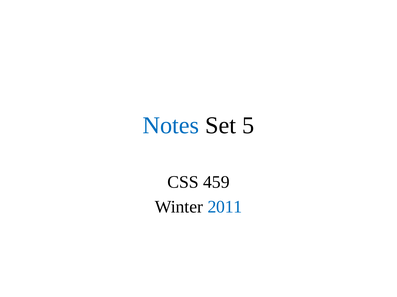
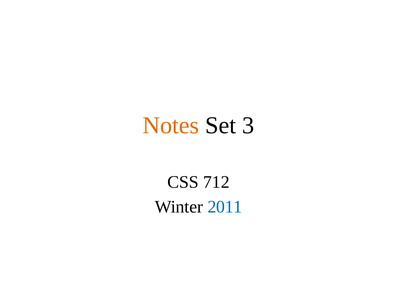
Notes colour: blue -> orange
5: 5 -> 3
459: 459 -> 712
